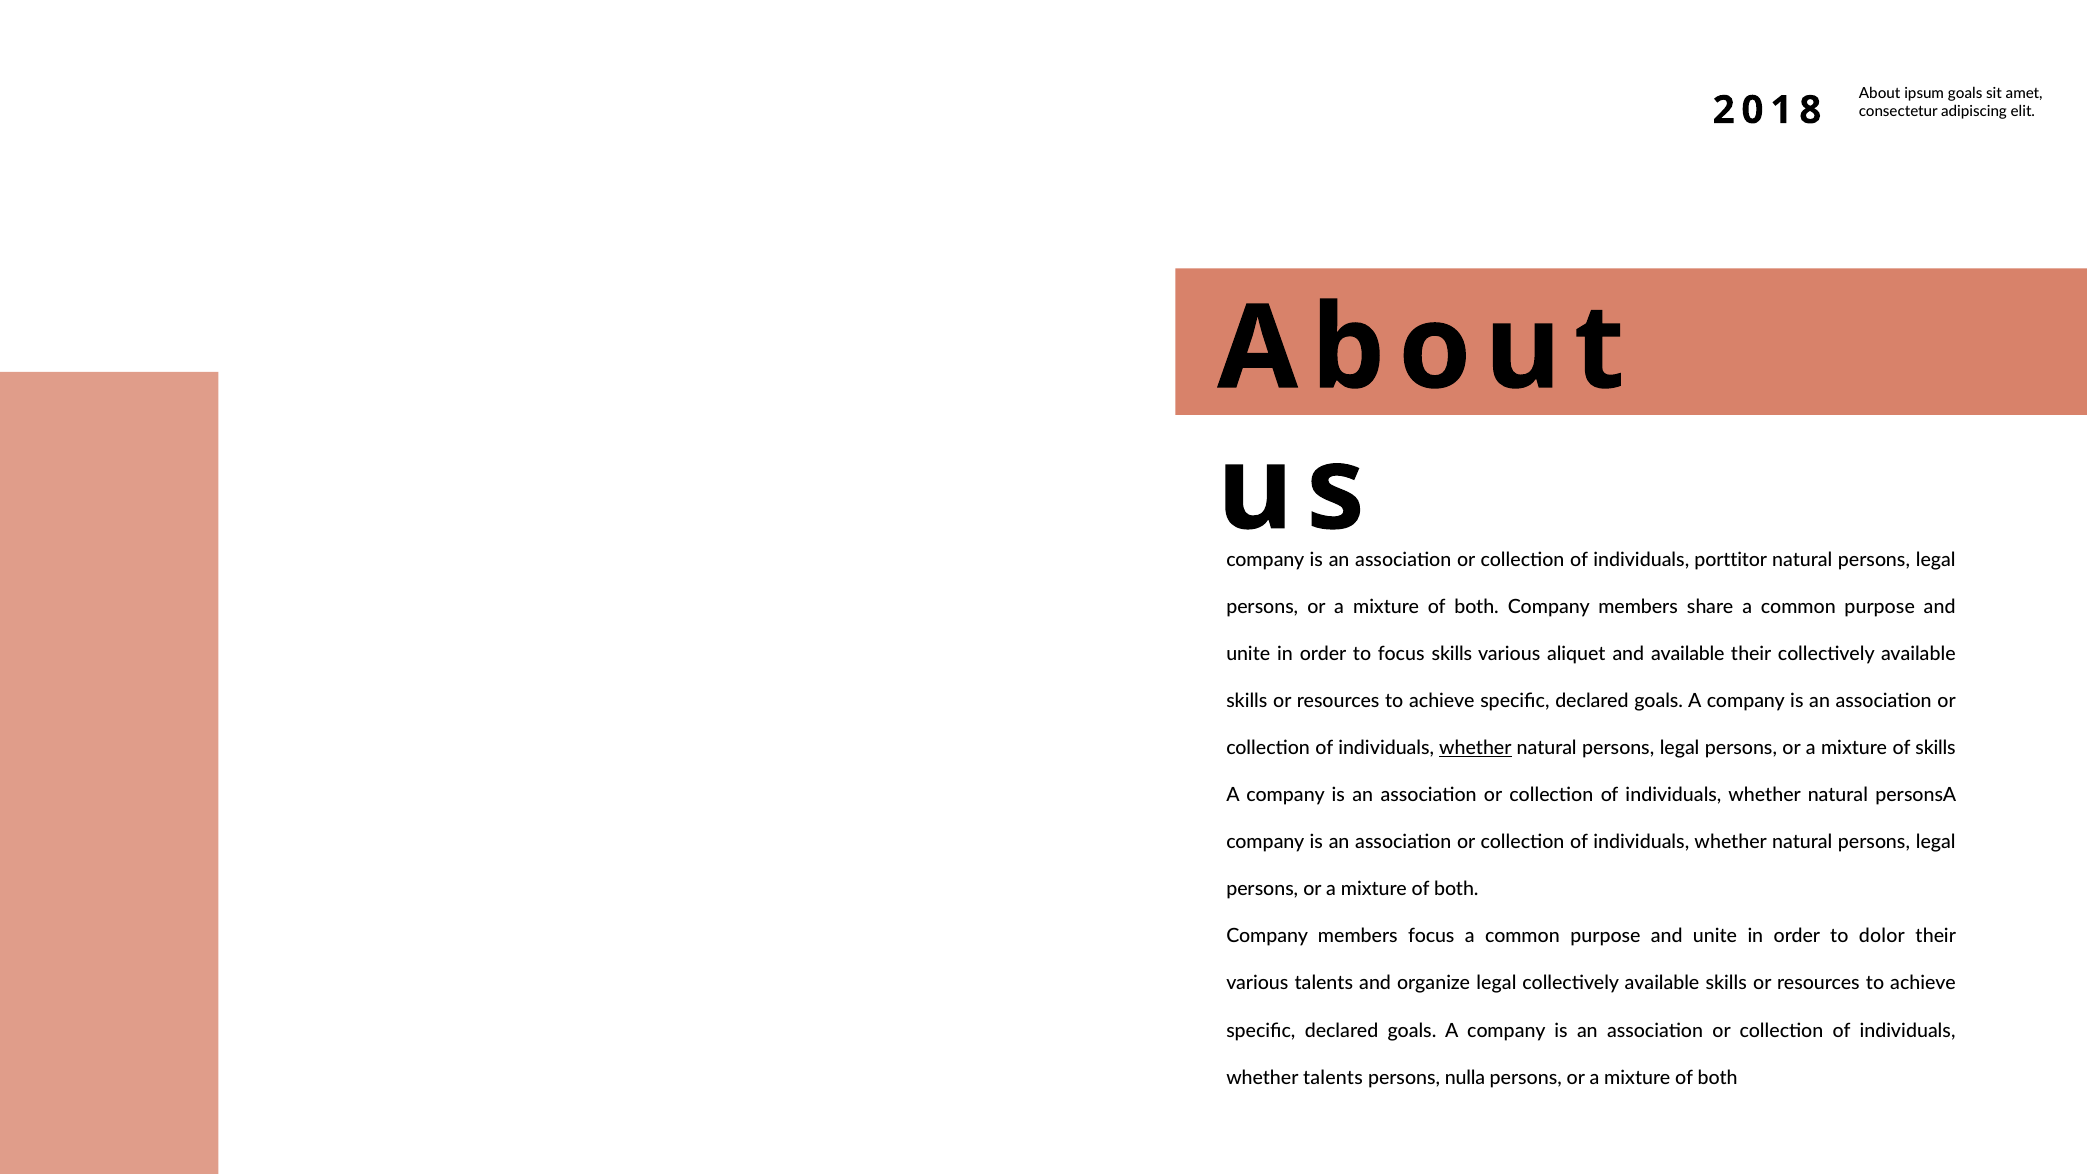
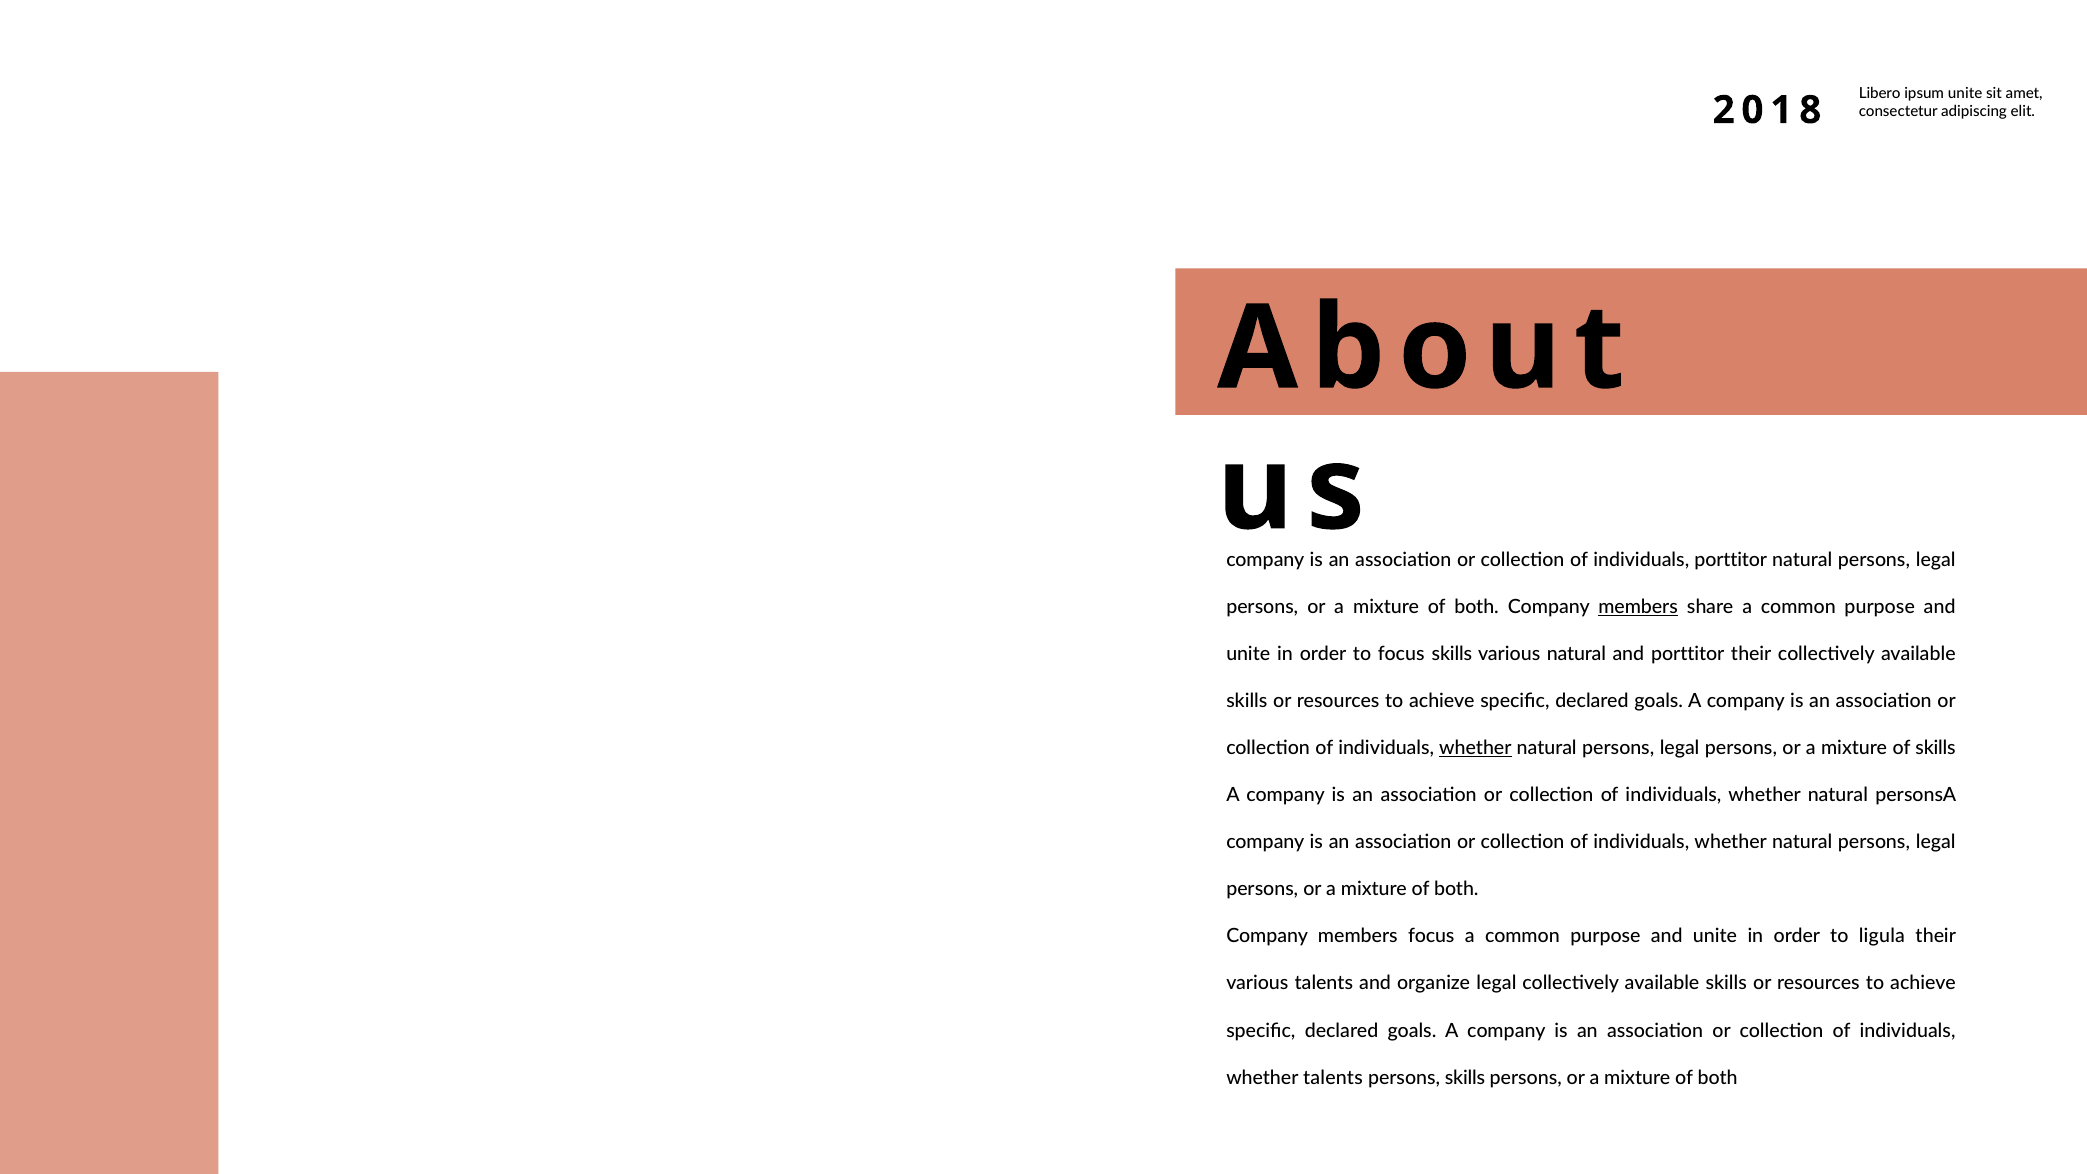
About at (1880, 93): About -> Libero
ipsum goals: goals -> unite
members at (1638, 607) underline: none -> present
various aliquet: aliquet -> natural
and available: available -> porttitor
dolor: dolor -> ligula
persons nulla: nulla -> skills
